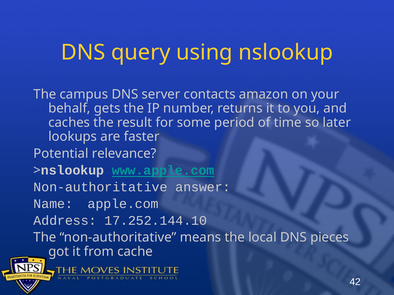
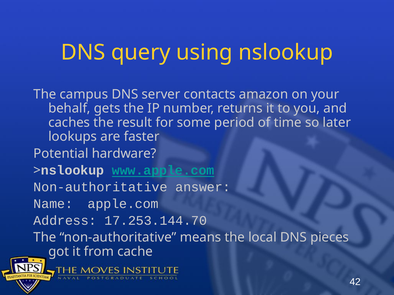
relevance: relevance -> hardware
17.252.144.10: 17.252.144.10 -> 17.253.144.70
